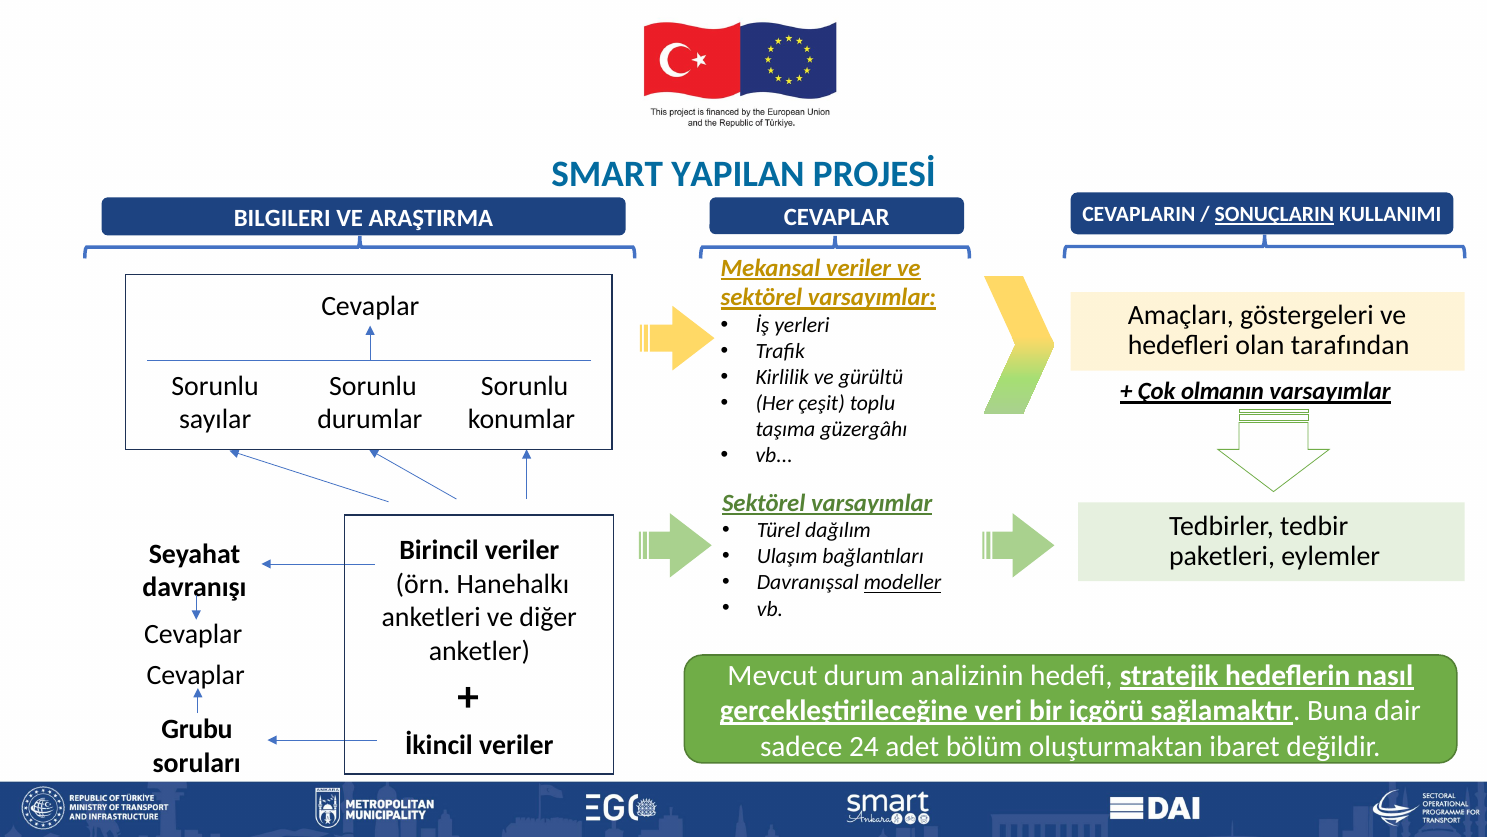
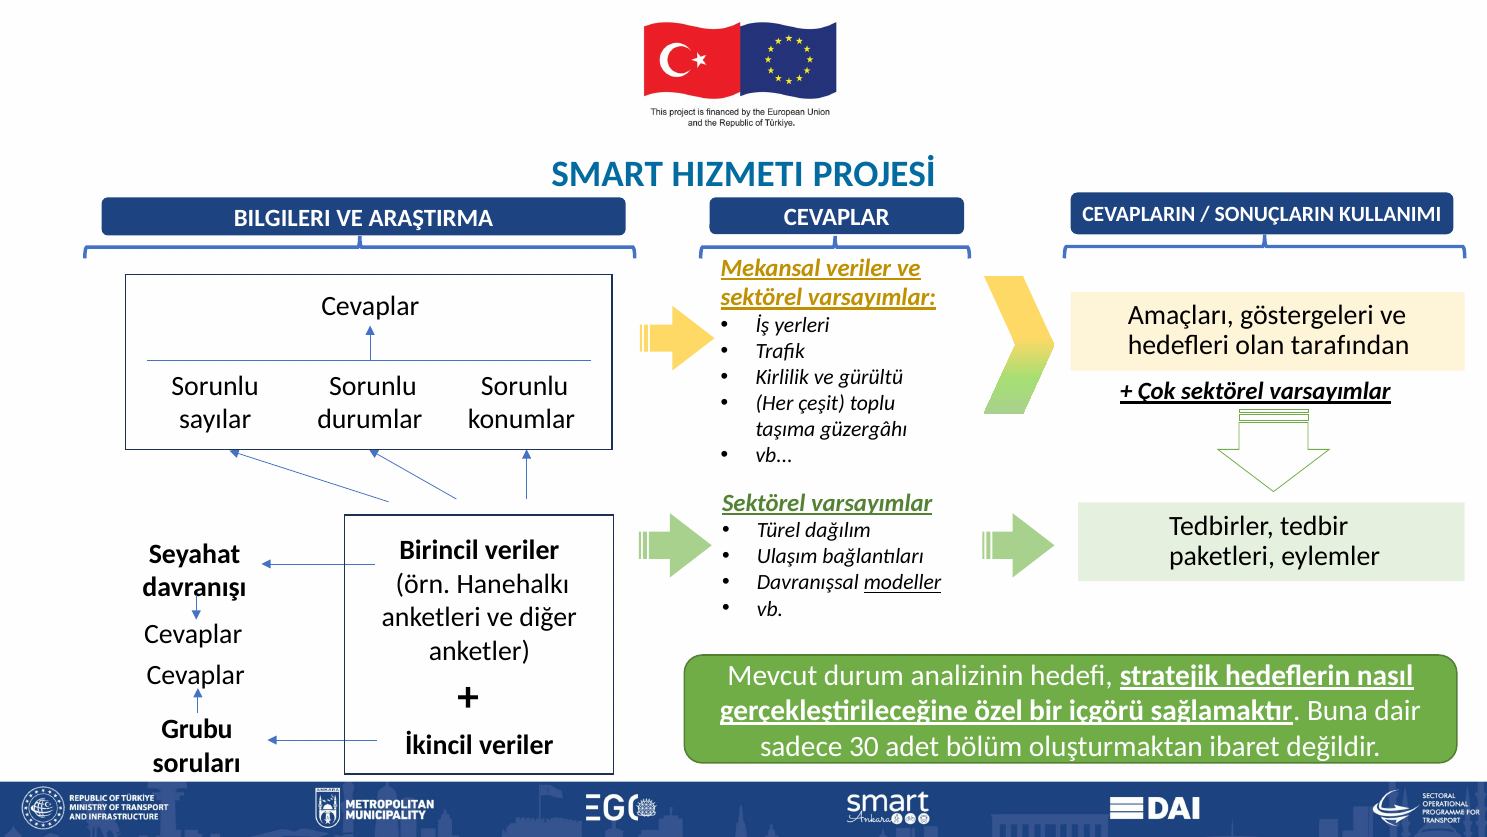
YAPILAN: YAPILAN -> HIZMETI
SONUÇLARIN underline: present -> none
Çok olmanın: olmanın -> sektörel
veri: veri -> özel
24: 24 -> 30
